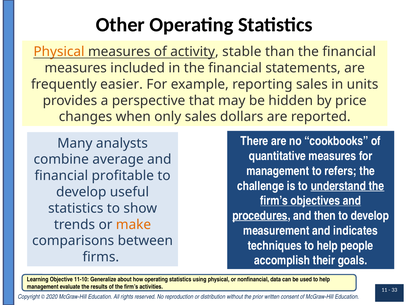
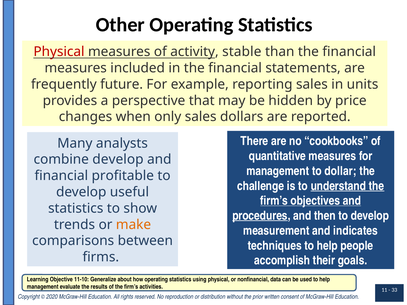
Physical at (59, 52) colour: orange -> red
easier: easier -> future
combine average: average -> develop
refers: refers -> dollar
